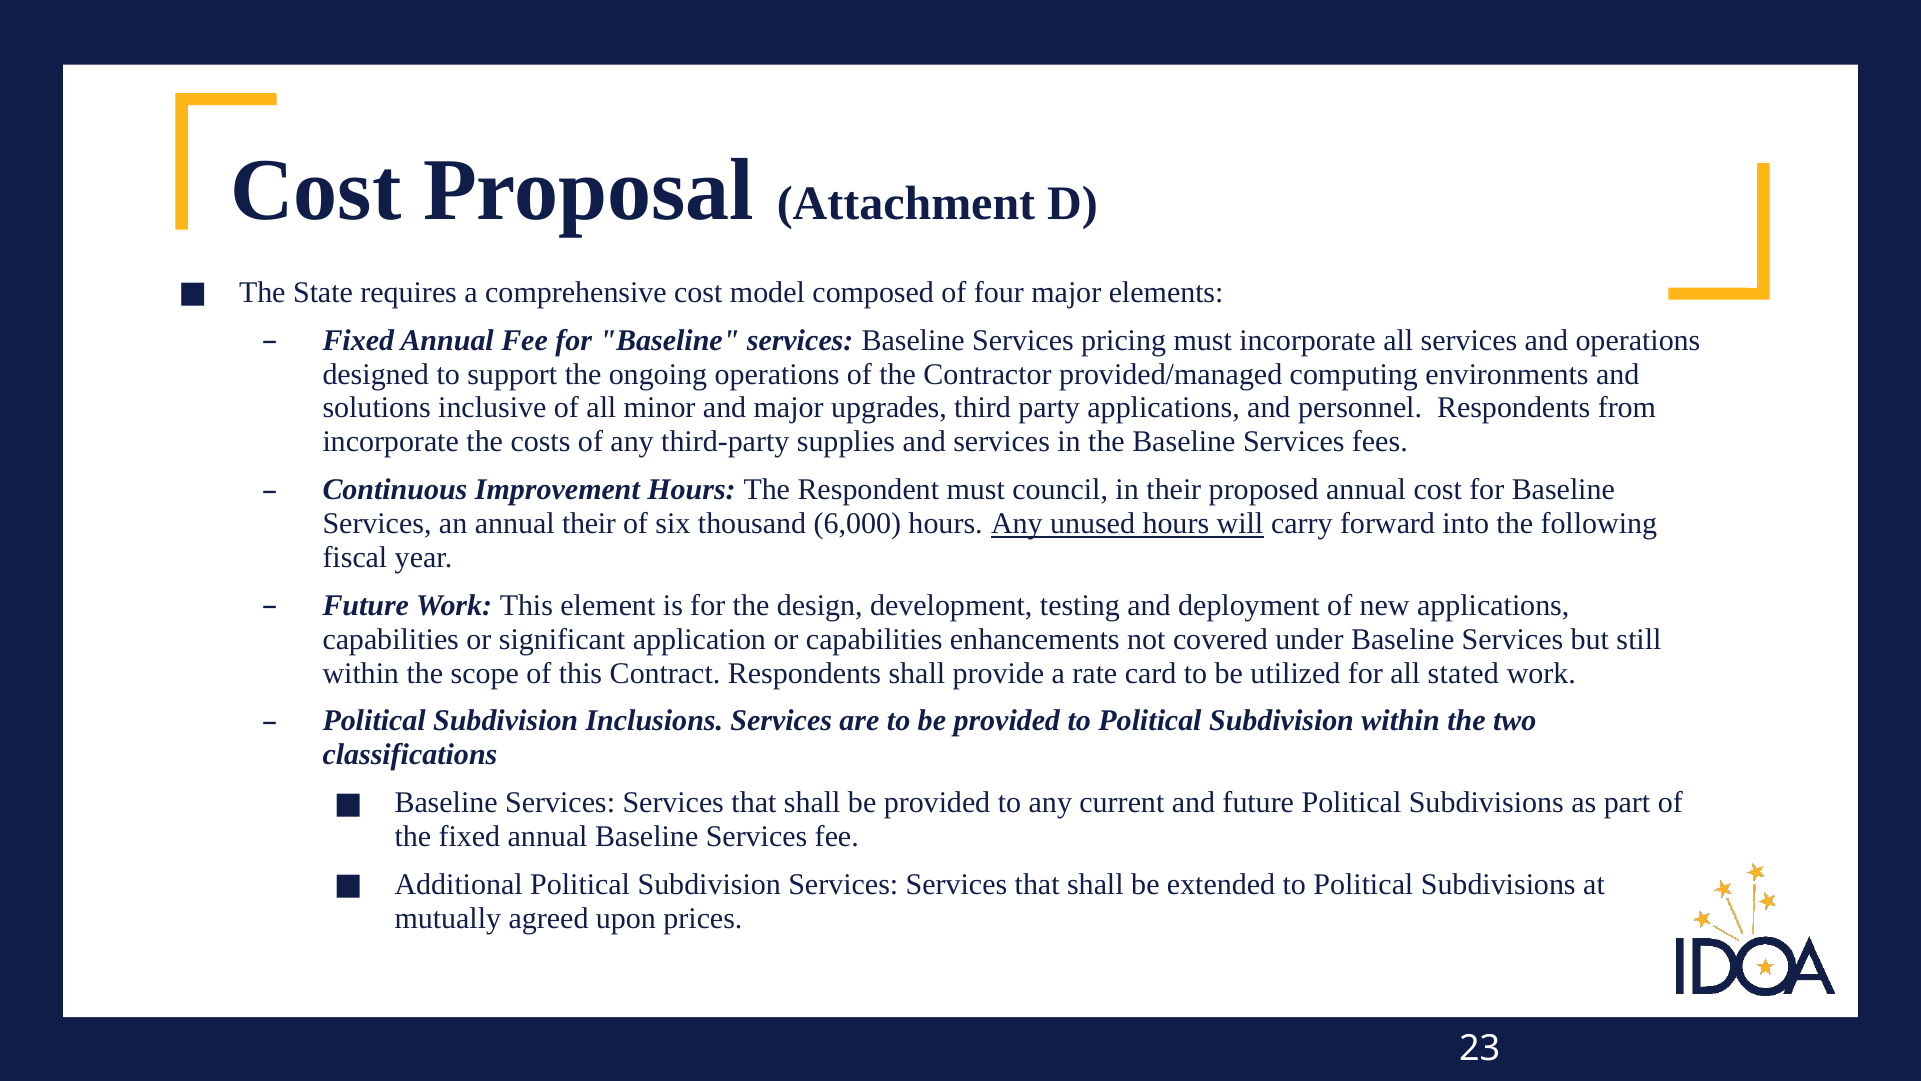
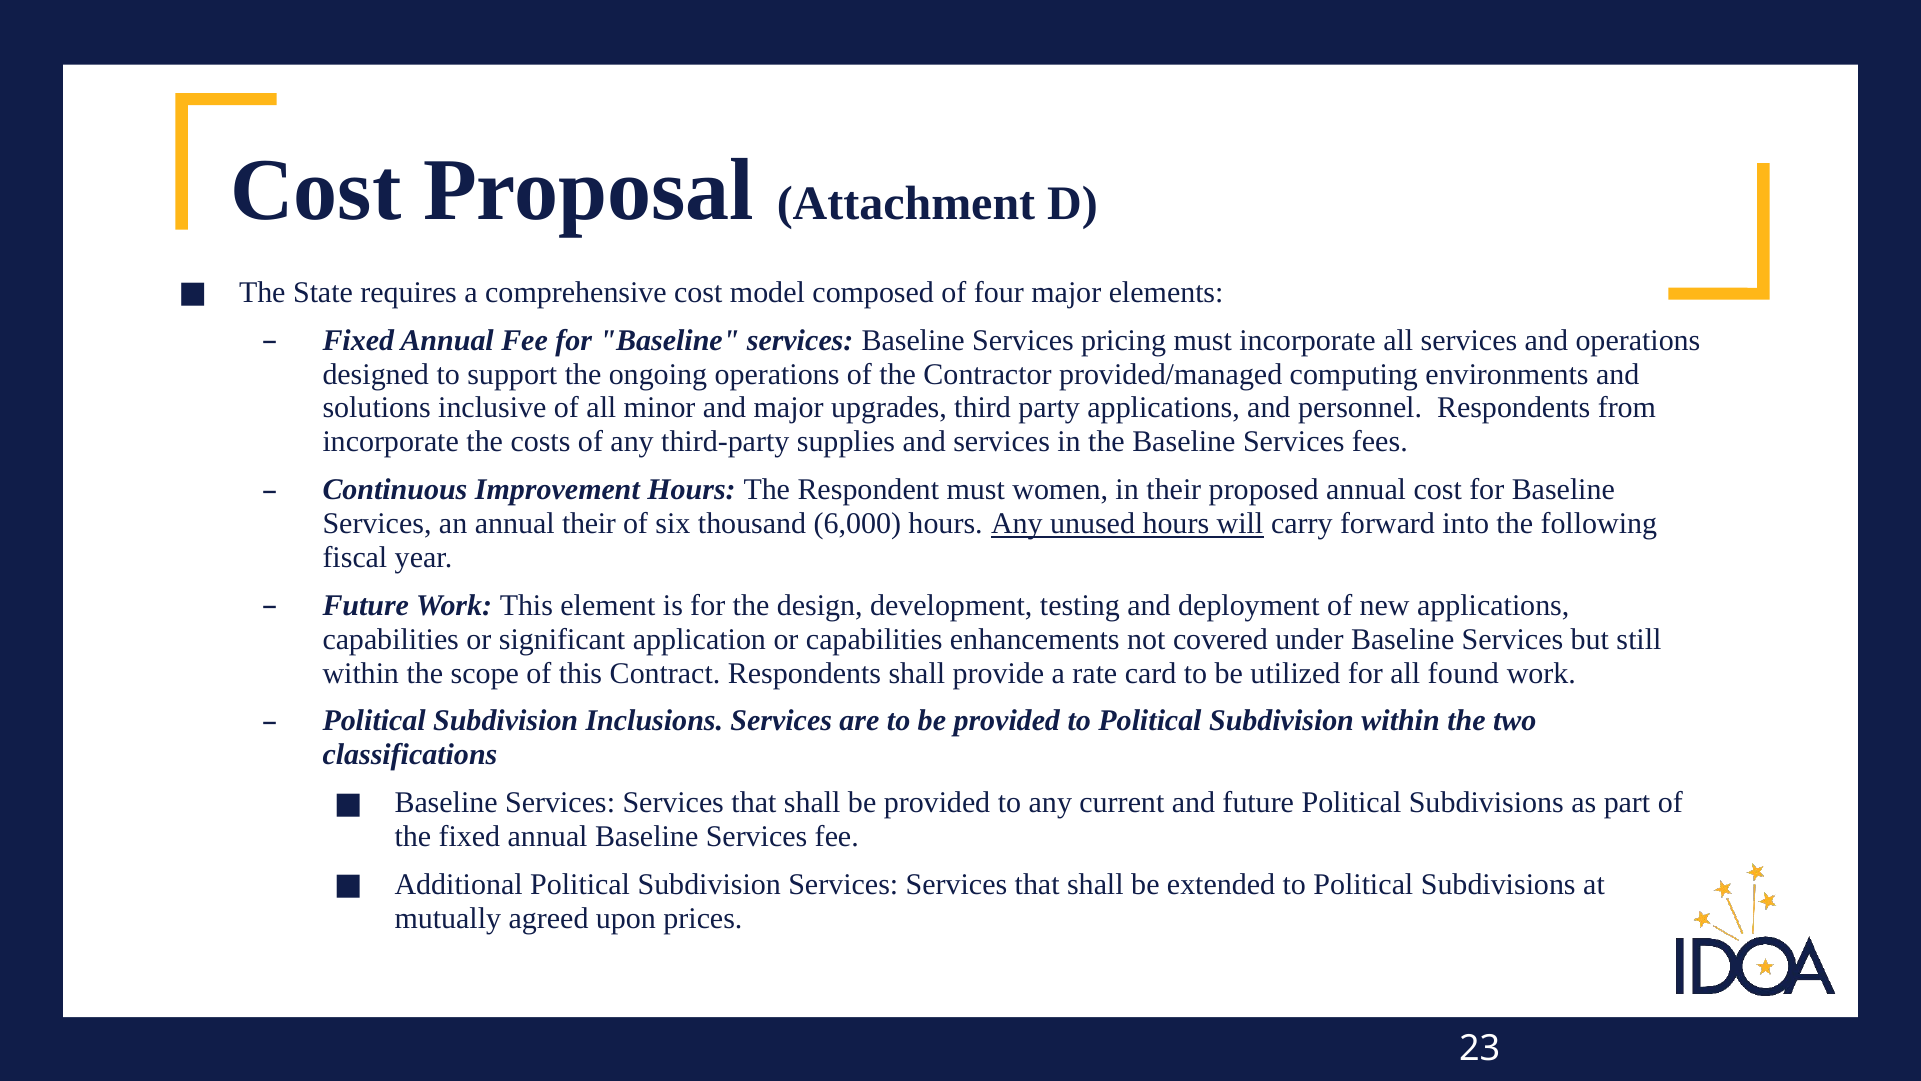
council: council -> women
stated: stated -> found
